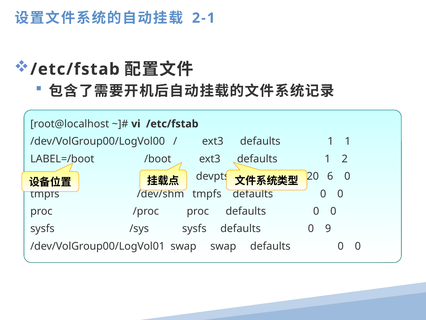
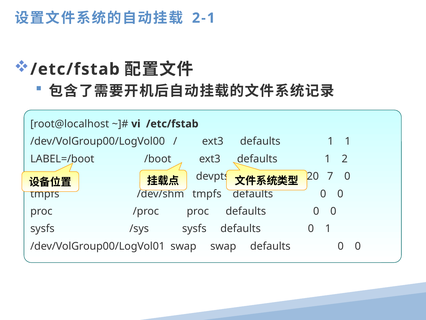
6: 6 -> 7
0 9: 9 -> 1
